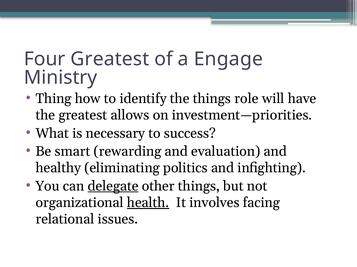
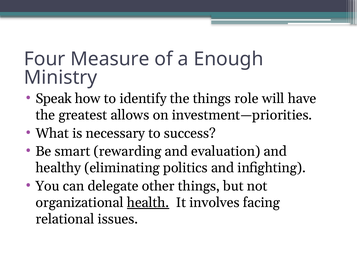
Four Greatest: Greatest -> Measure
Engage: Engage -> Enough
Thing: Thing -> Speak
delegate underline: present -> none
